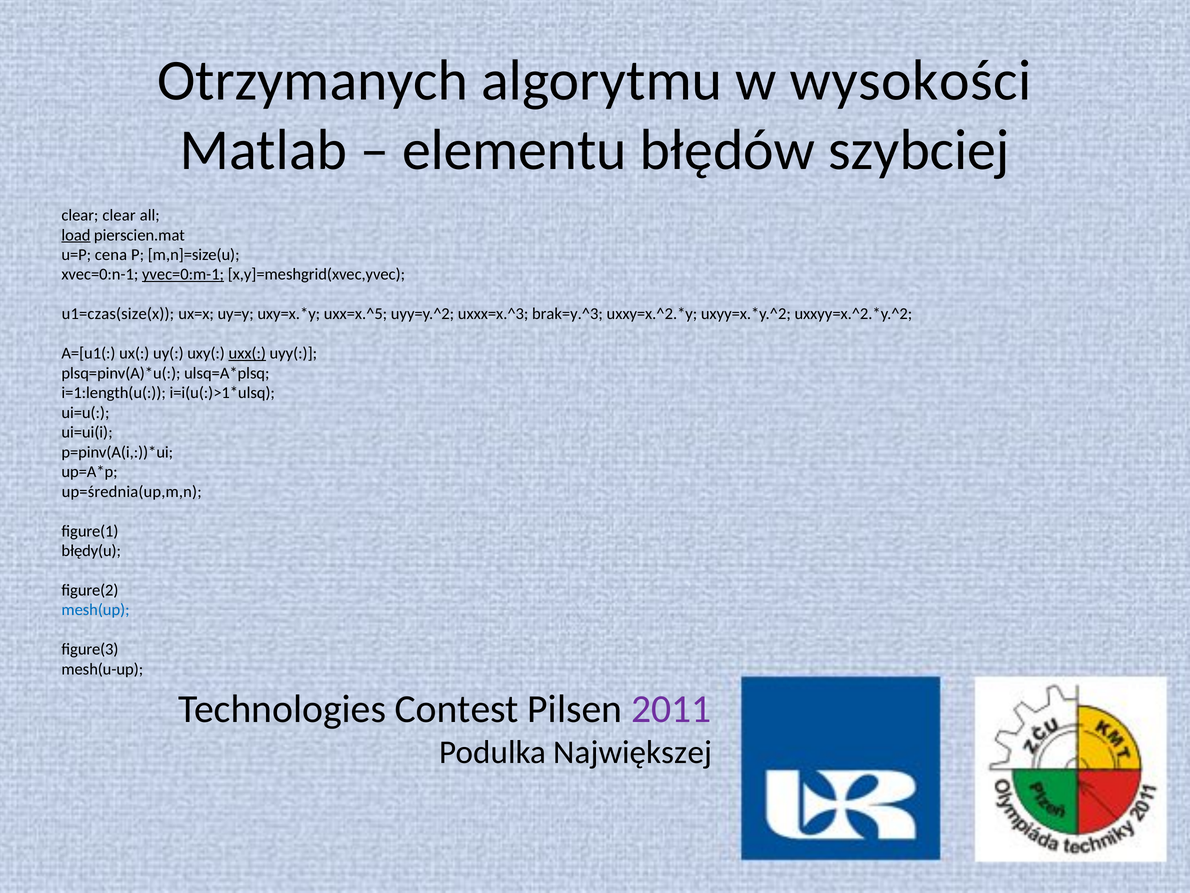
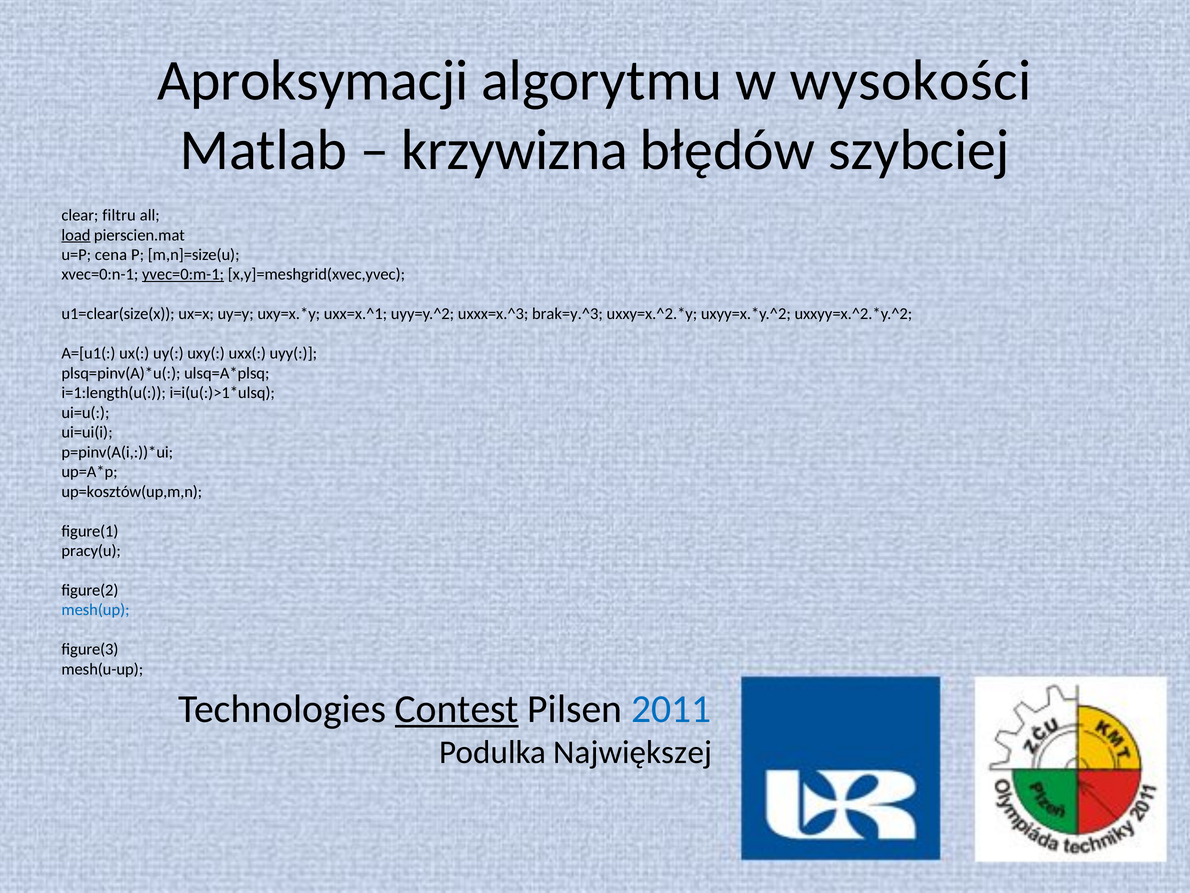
Otrzymanych: Otrzymanych -> Aproksymacji
elementu: elementu -> krzywizna
clear clear: clear -> filtru
u1=czas(size(x: u1=czas(size(x -> u1=clear(size(x
uxx=x.^5: uxx=x.^5 -> uxx=x.^1
uxx( underline: present -> none
up=średnia(up,m,n: up=średnia(up,m,n -> up=kosztów(up,m,n
błędy(u: błędy(u -> pracy(u
Contest underline: none -> present
2011 colour: purple -> blue
